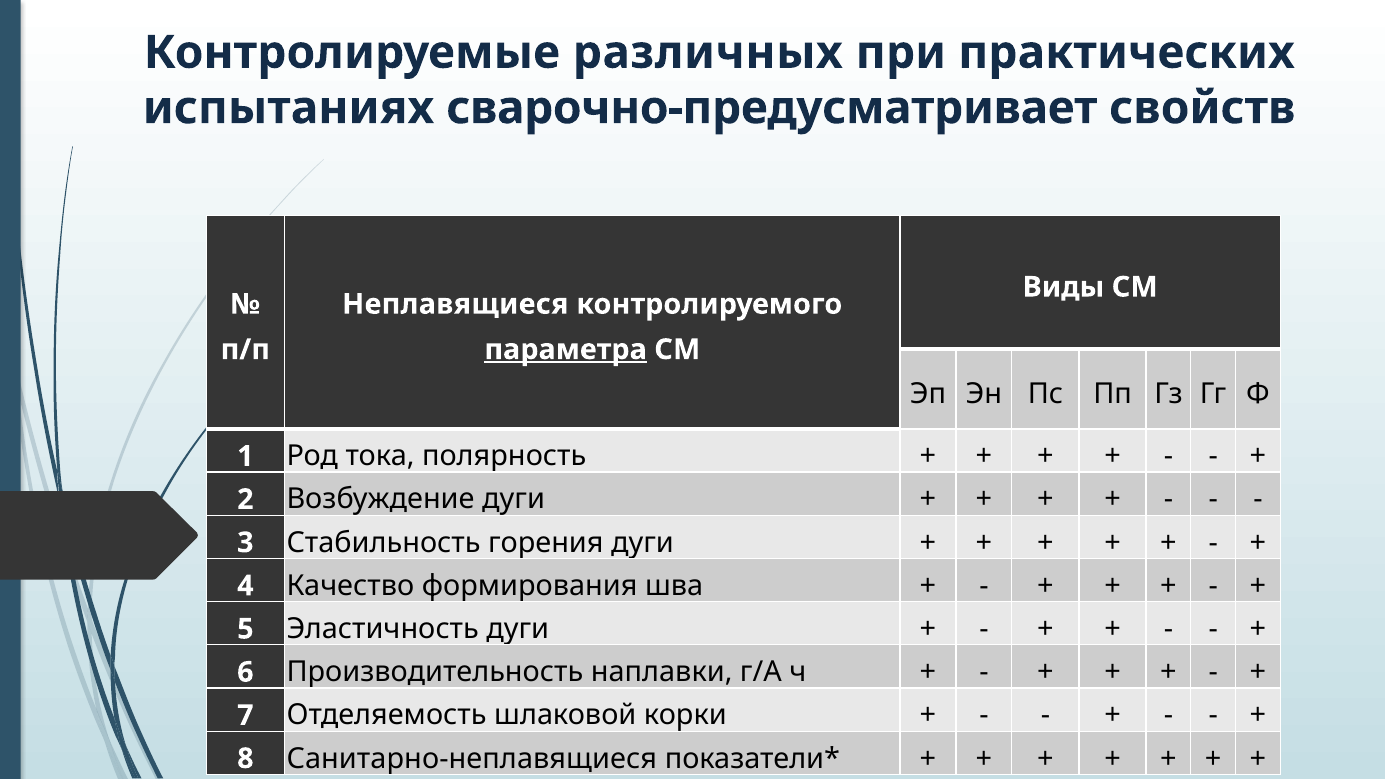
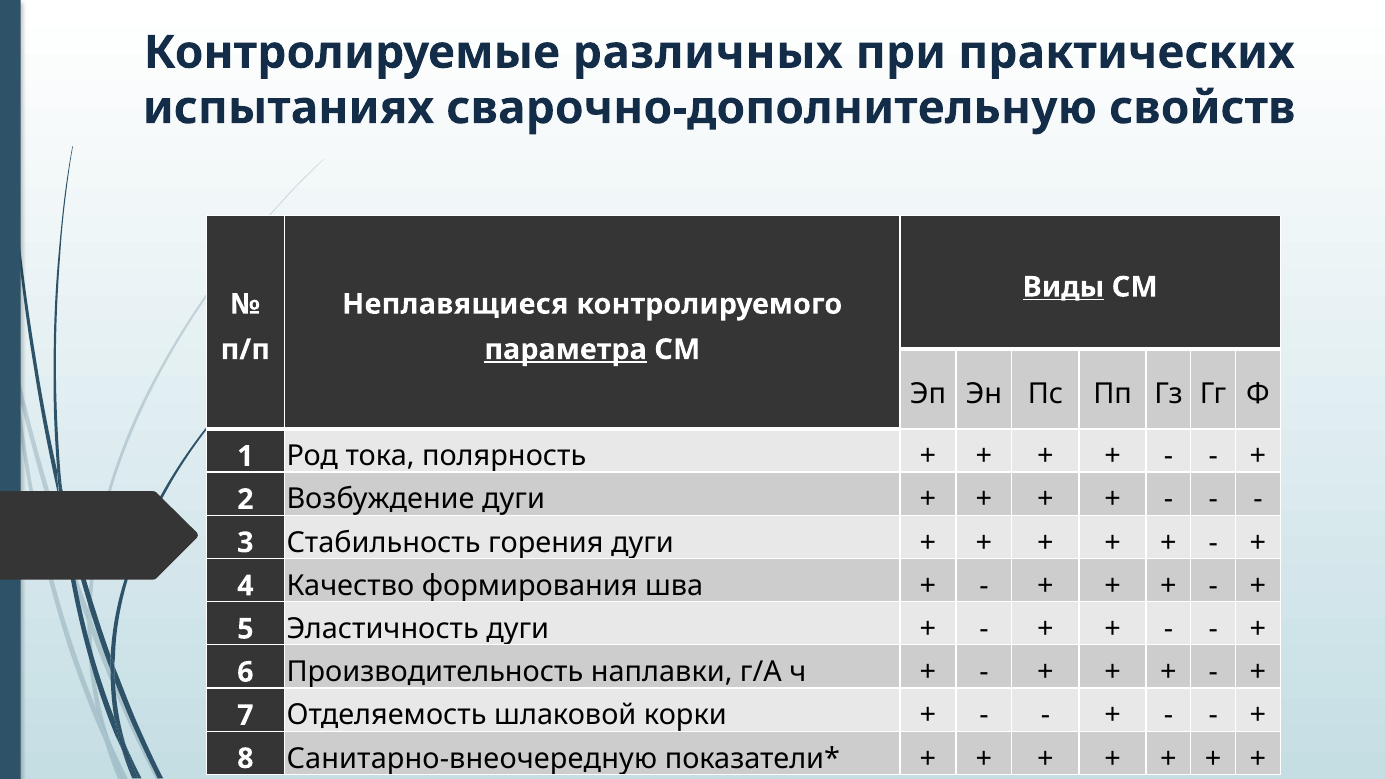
сварочно-предусматривает: сварочно-предусматривает -> сварочно-дополнительную
Виды underline: none -> present
Санитарно-неплавящиеся: Санитарно-неплавящиеся -> Санитарно-внеочередную
